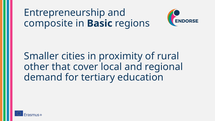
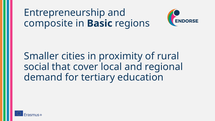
other: other -> social
